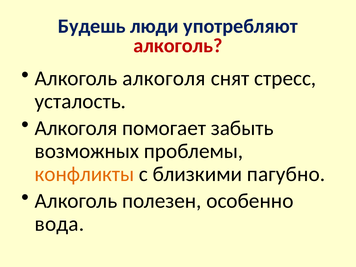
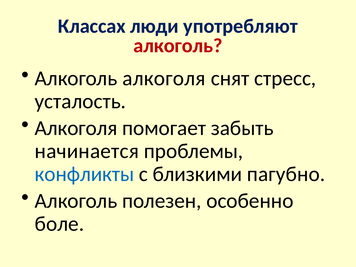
Будешь: Будешь -> Классах
возможных: возможных -> начинается
конфликты colour: orange -> blue
вода: вода -> боле
